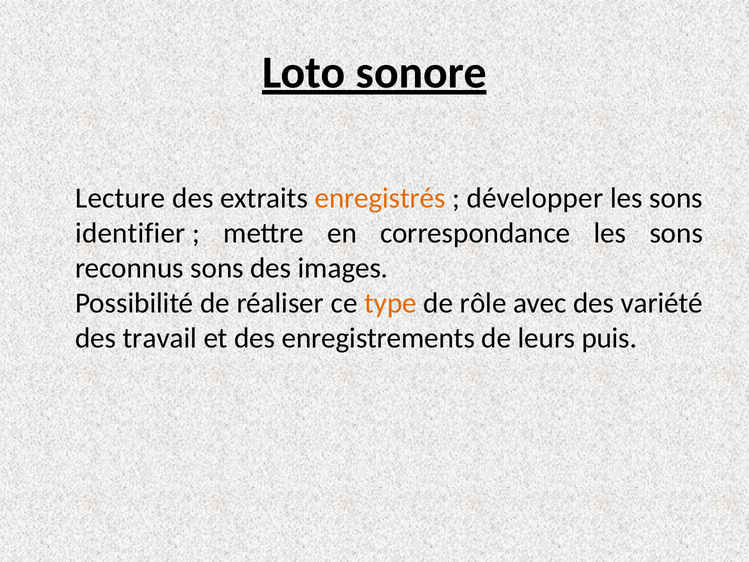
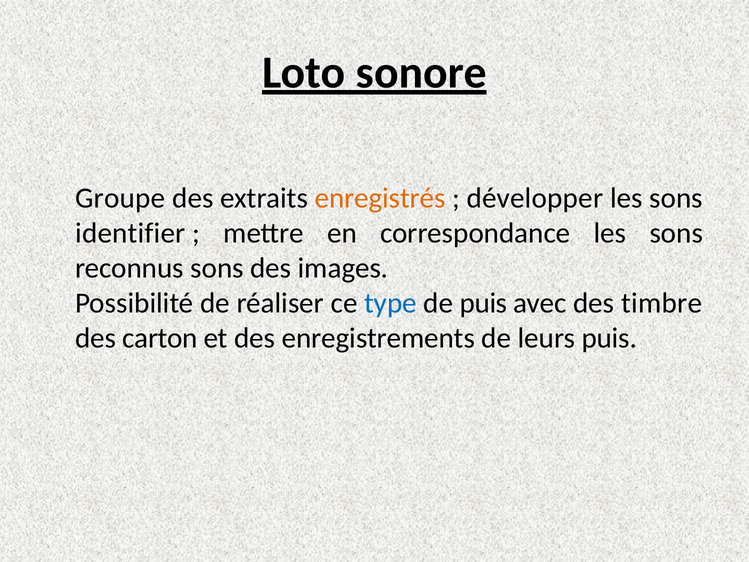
Lecture: Lecture -> Groupe
type colour: orange -> blue
de rôle: rôle -> puis
variété: variété -> timbre
travail: travail -> carton
